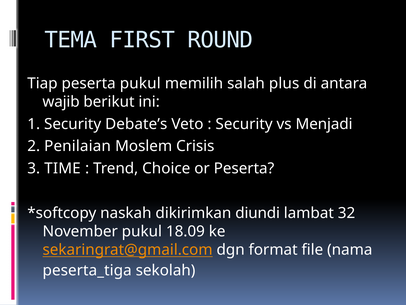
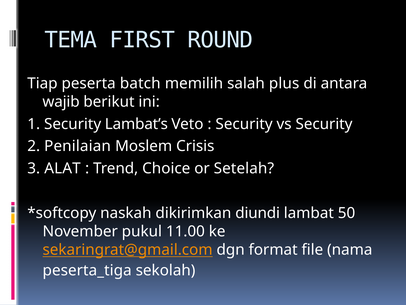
peserta pukul: pukul -> batch
Debate’s: Debate’s -> Lambat’s
vs Menjadi: Menjadi -> Security
TIME: TIME -> ALAT
or Peserta: Peserta -> Setelah
32: 32 -> 50
18.09: 18.09 -> 11.00
